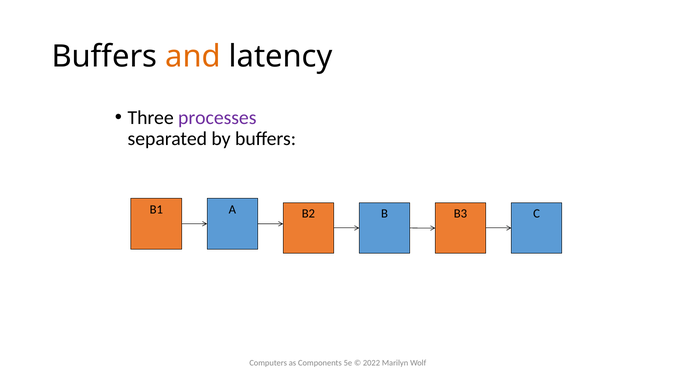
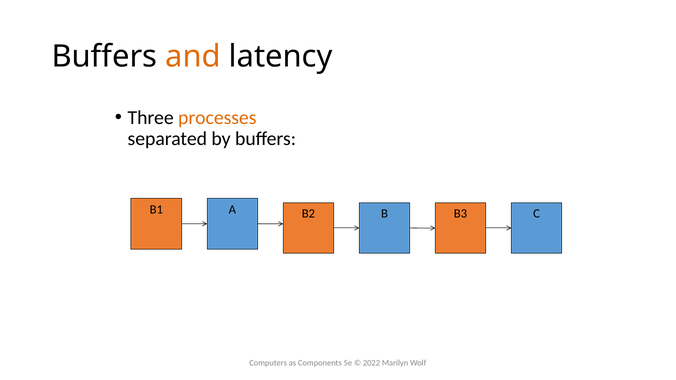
processes colour: purple -> orange
